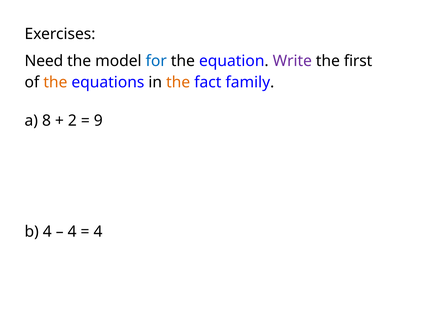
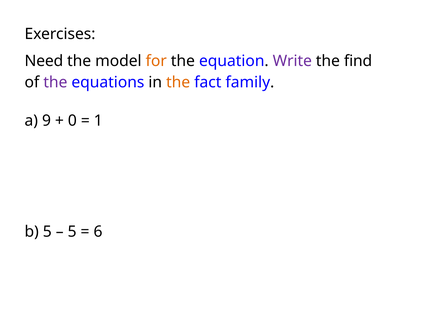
for colour: blue -> orange
first: first -> find
the at (55, 82) colour: orange -> purple
8: 8 -> 9
2: 2 -> 0
9: 9 -> 1
b 4: 4 -> 5
4 at (72, 231): 4 -> 5
4 at (98, 231): 4 -> 6
